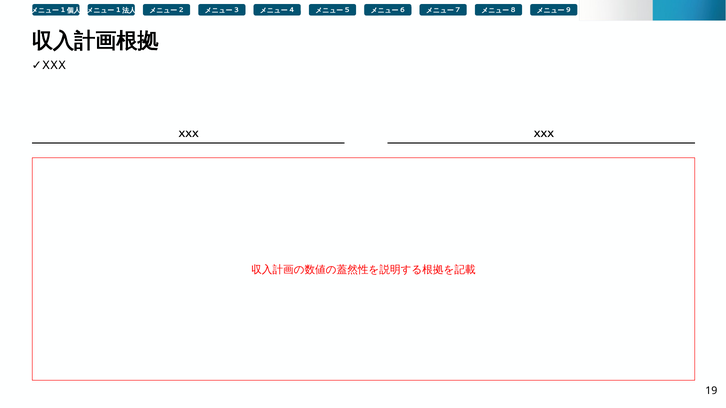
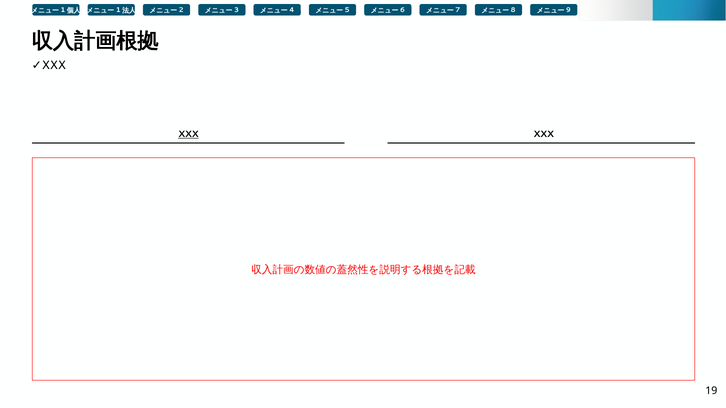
XXX at (188, 135) underline: none -> present
